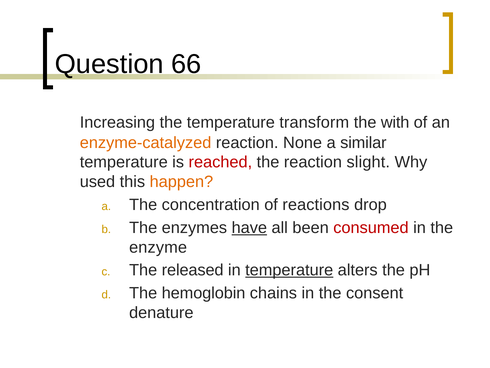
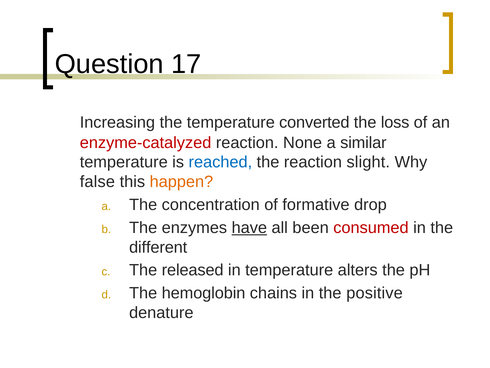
66: 66 -> 17
transform: transform -> converted
with: with -> loss
enzyme-catalyzed colour: orange -> red
reached colour: red -> blue
used: used -> false
reactions: reactions -> formative
enzyme: enzyme -> different
temperature at (289, 270) underline: present -> none
consent: consent -> positive
